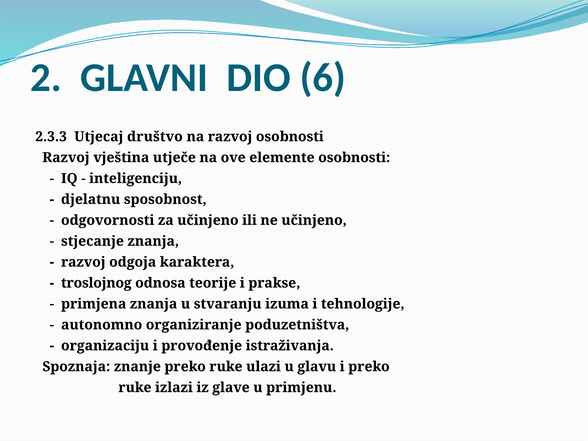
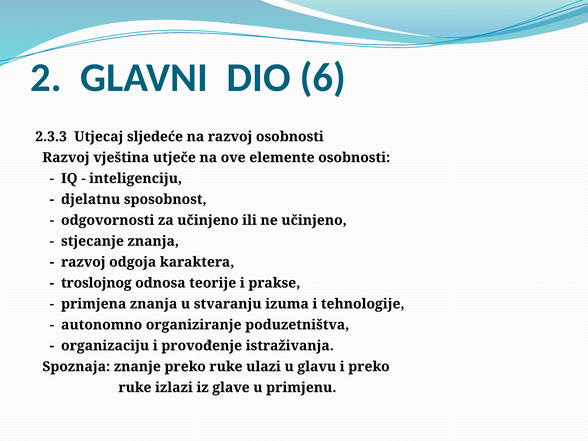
društvo: društvo -> sljedeće
